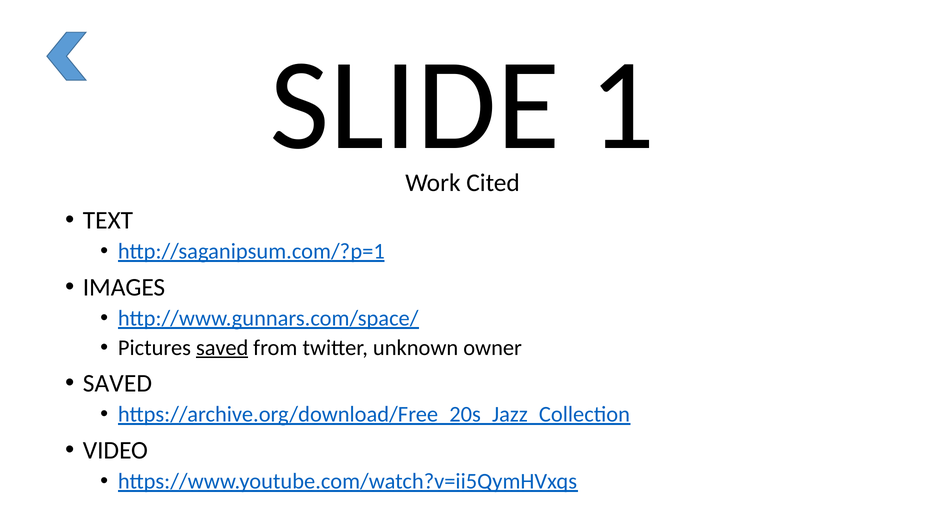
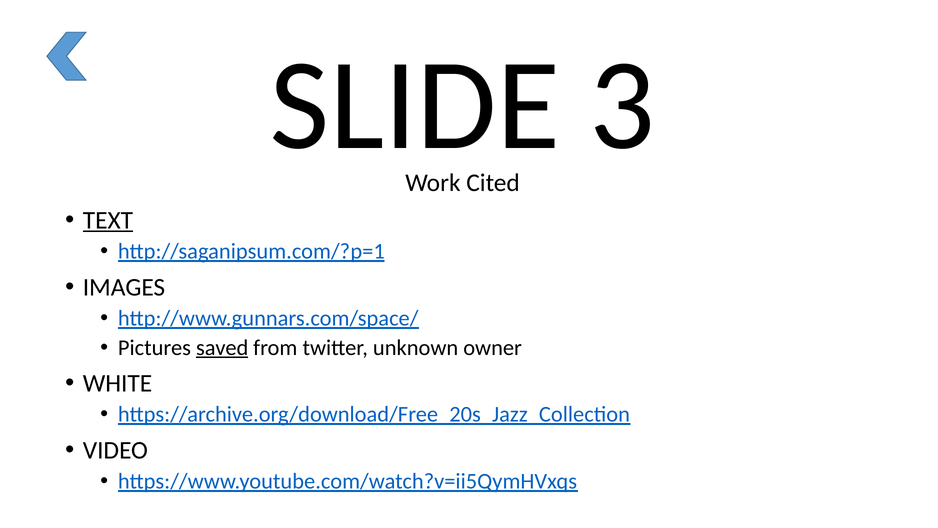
1: 1 -> 3
TEXT underline: none -> present
SAVED at (117, 383): SAVED -> WHITE
